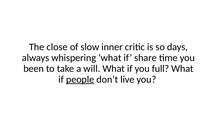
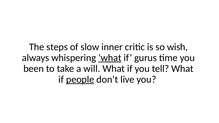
close: close -> steps
days: days -> wish
what at (110, 58) underline: none -> present
share: share -> gurus
full: full -> tell
